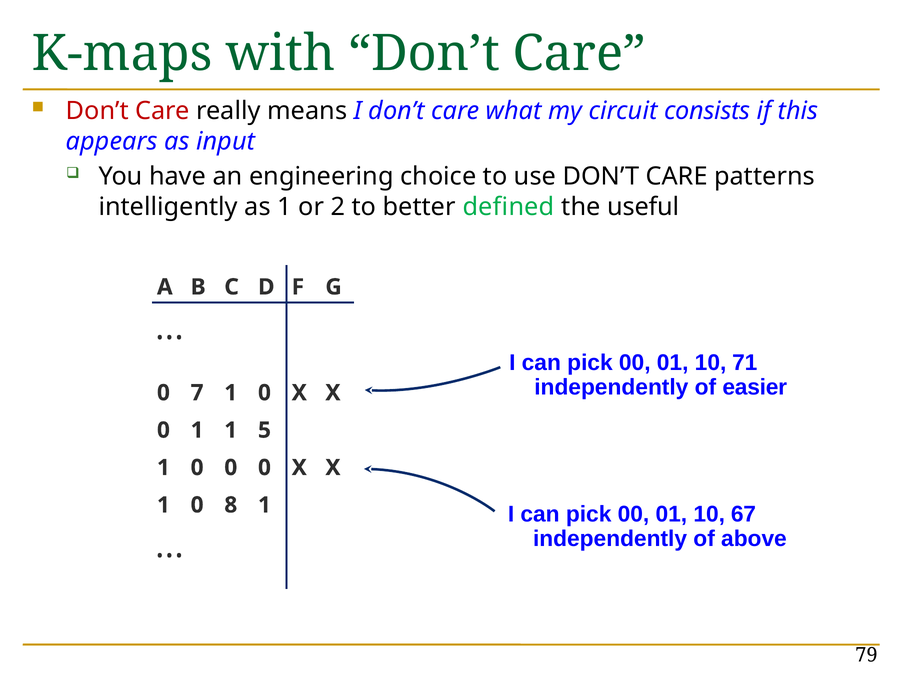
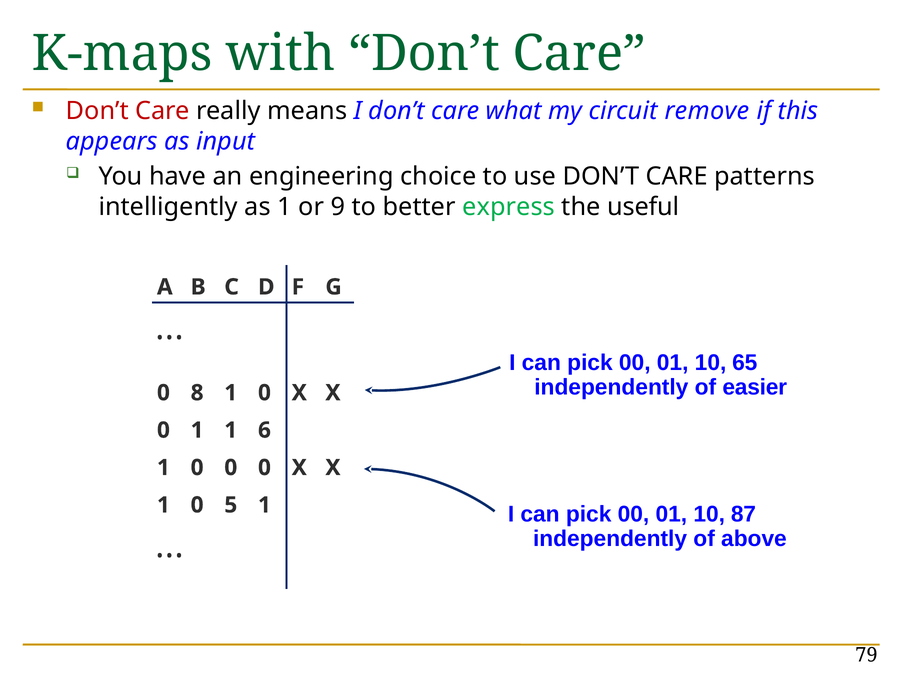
consists: consists -> remove
2: 2 -> 9
defined: defined -> express
71: 71 -> 65
7: 7 -> 8
5: 5 -> 6
8: 8 -> 5
67: 67 -> 87
